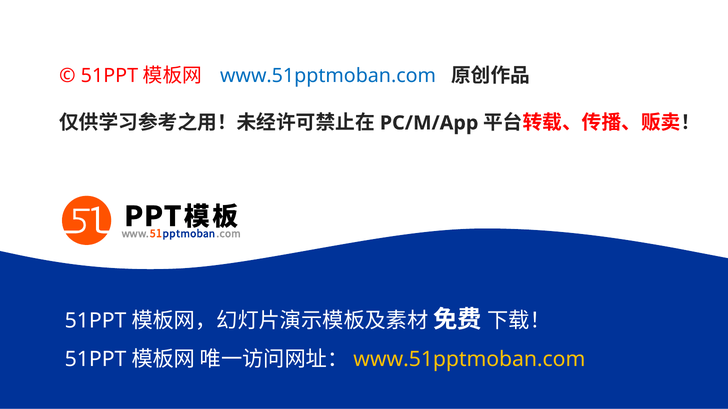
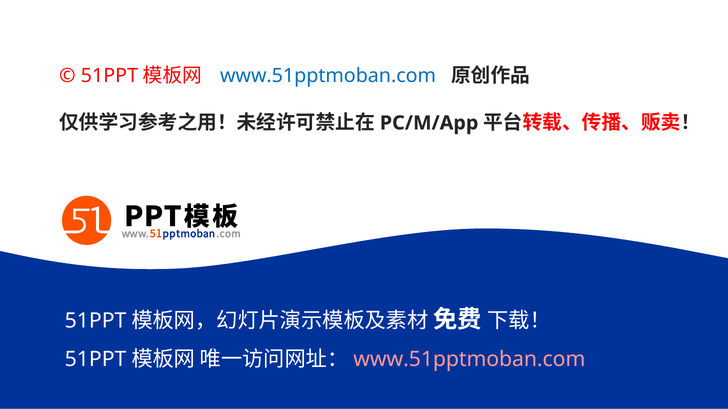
www.51pptmoban.com at (469, 360) colour: yellow -> pink
